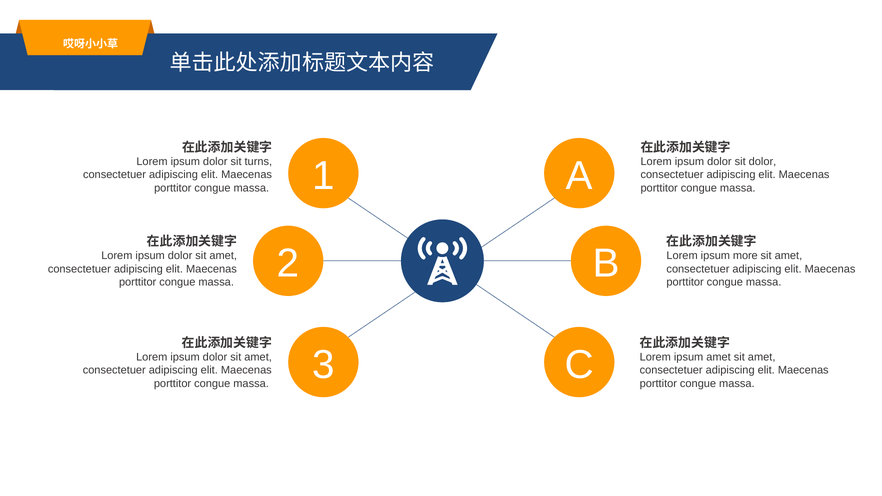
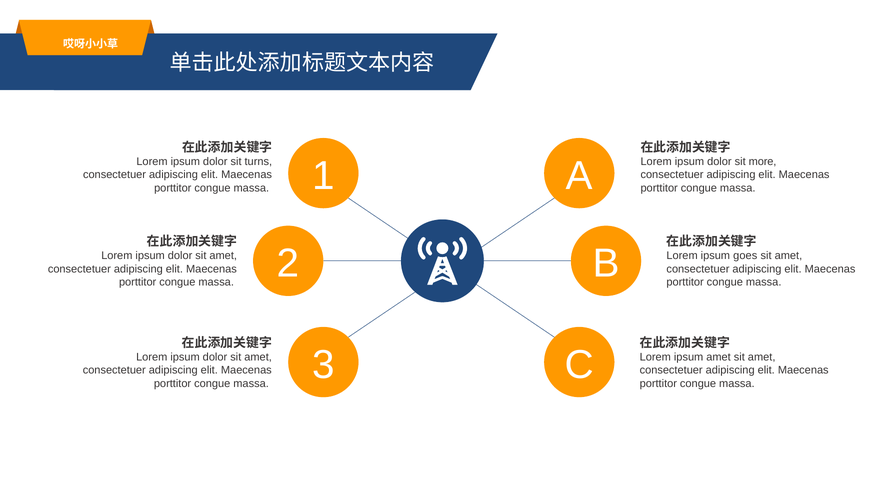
sit dolor: dolor -> more
more: more -> goes
